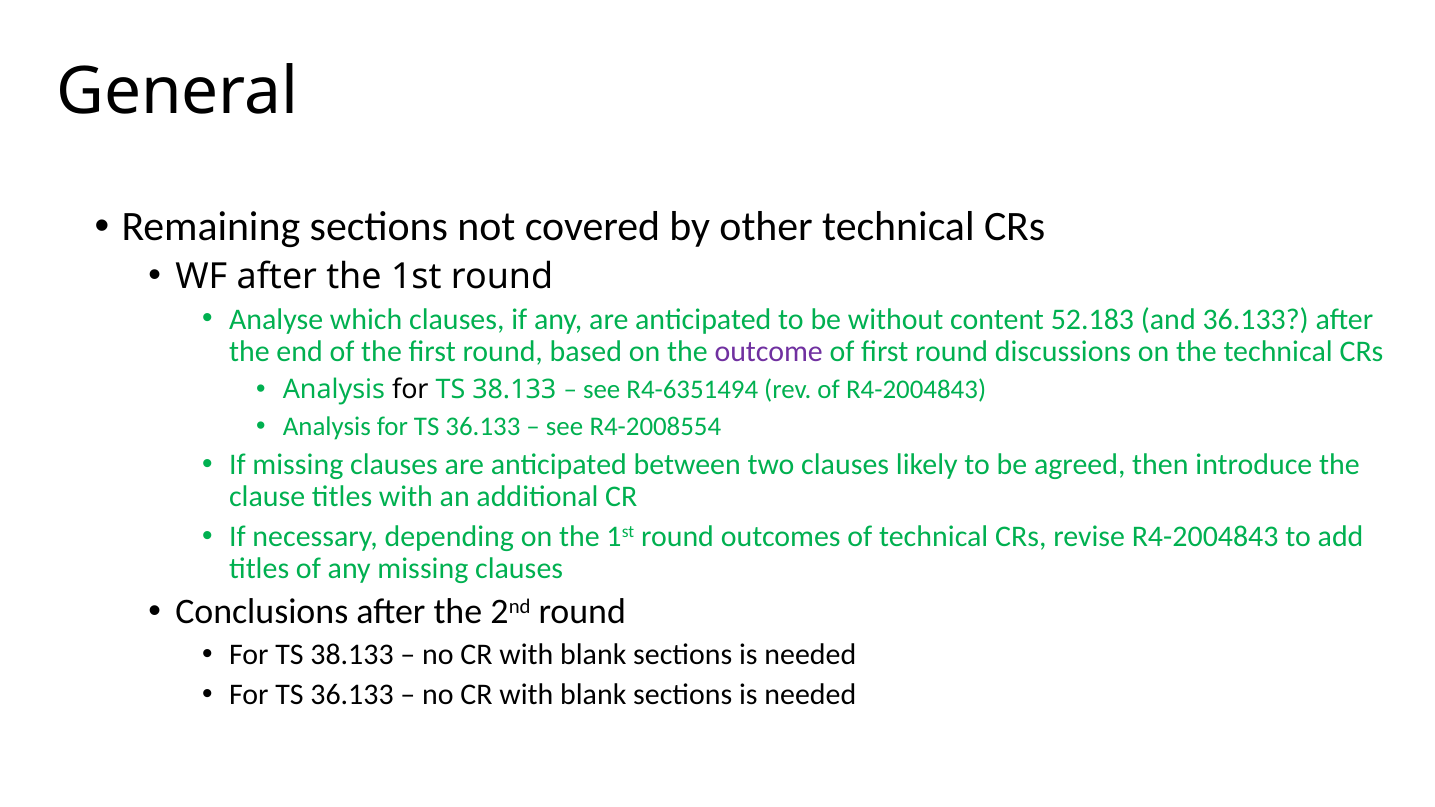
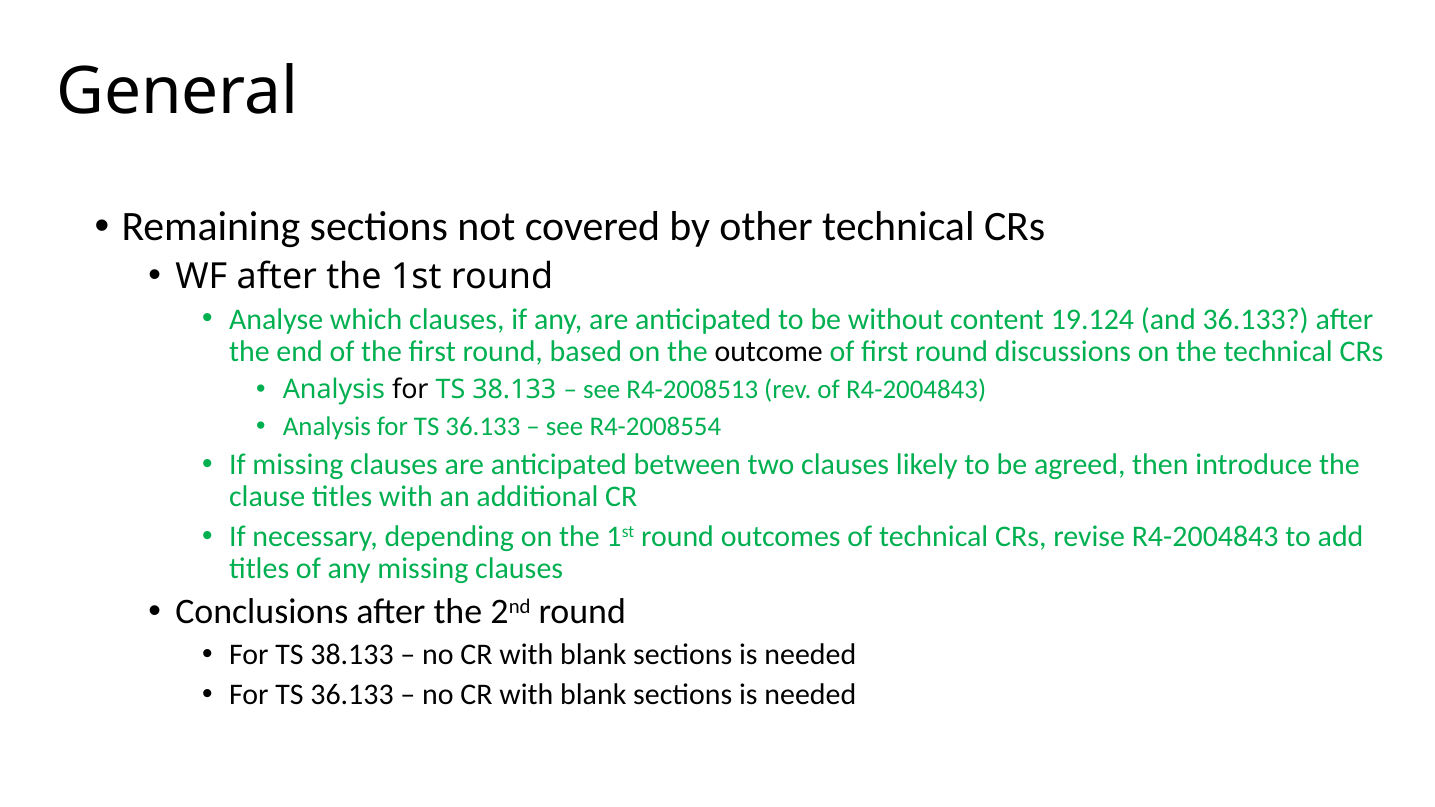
52.183: 52.183 -> 19.124
outcome colour: purple -> black
R4-6351494: R4-6351494 -> R4-2008513
